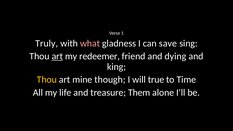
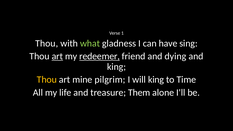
Truly at (47, 43): Truly -> Thou
what colour: pink -> light green
save: save -> have
redeemer underline: none -> present
though: though -> pilgrim
will true: true -> king
